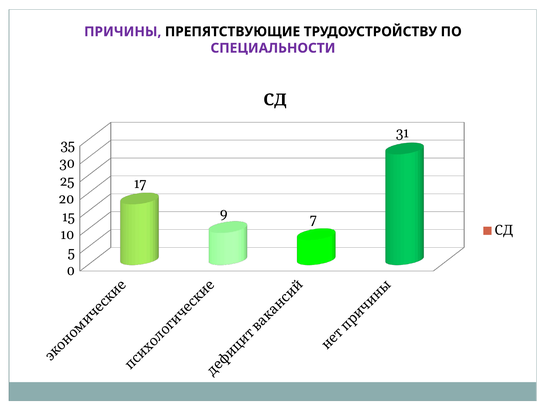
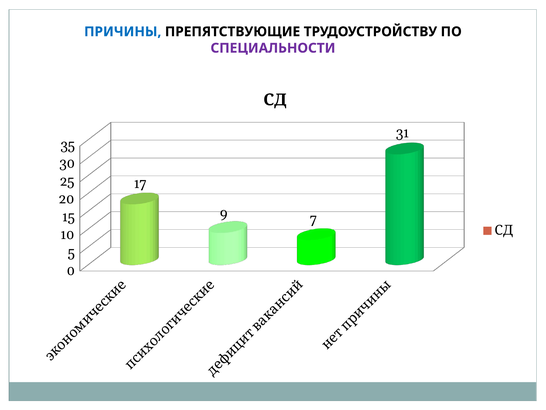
ПРИЧИНЫ colour: purple -> blue
